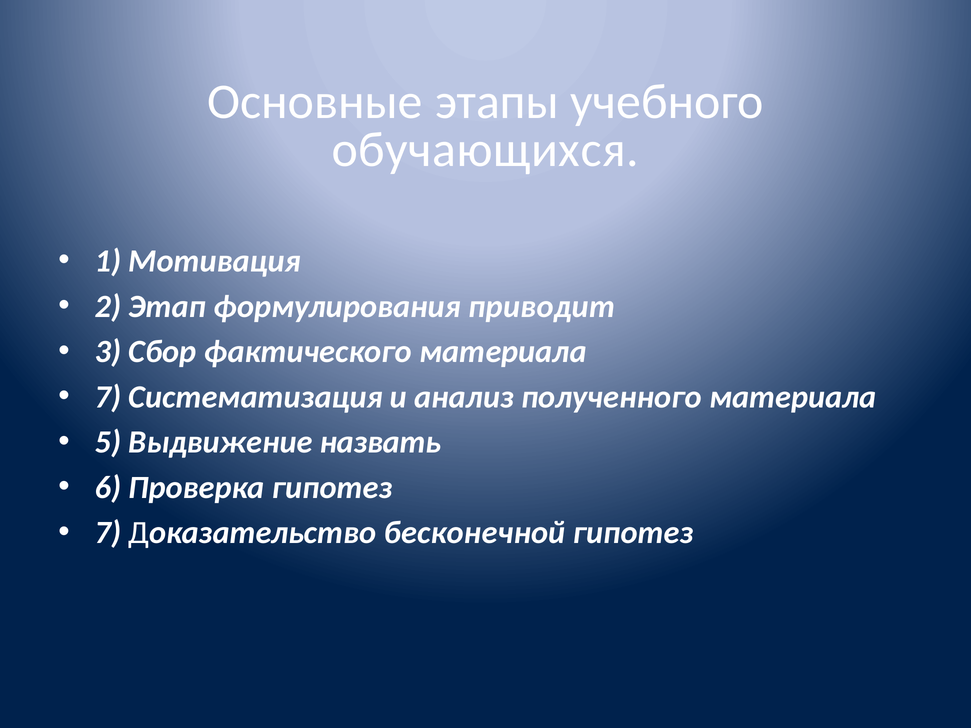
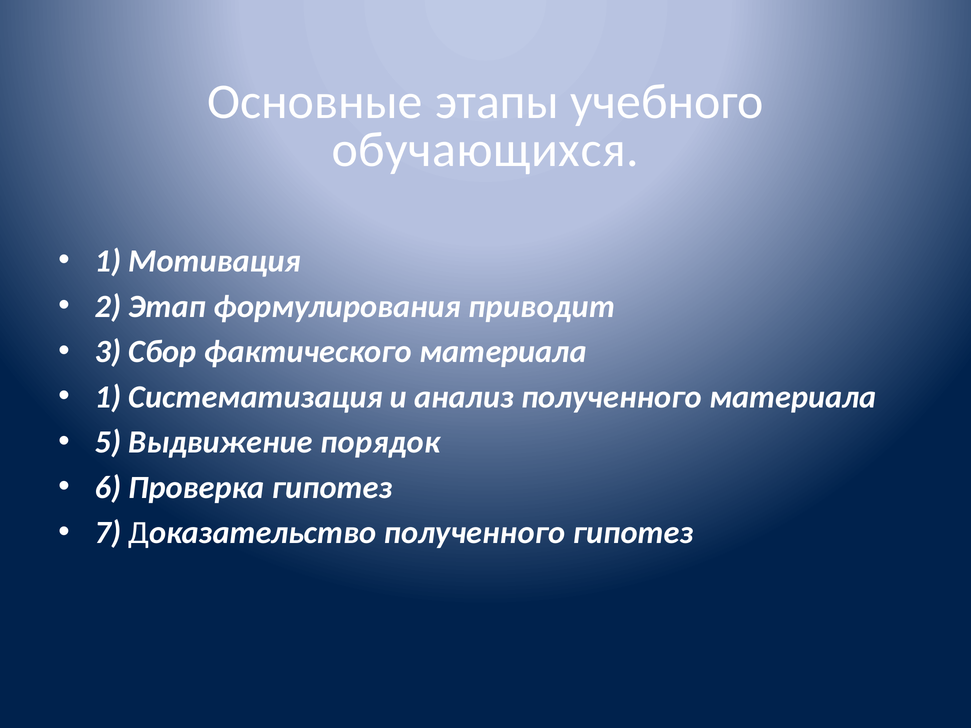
7 at (108, 397): 7 -> 1
назвать: назвать -> порядок
Доказательство бесконечной: бесконечной -> полученного
